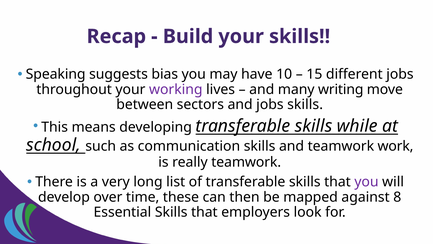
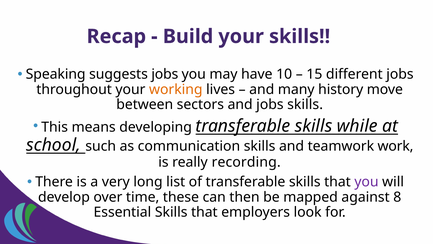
suggests bias: bias -> jobs
working colour: purple -> orange
writing: writing -> history
really teamwork: teamwork -> recording
